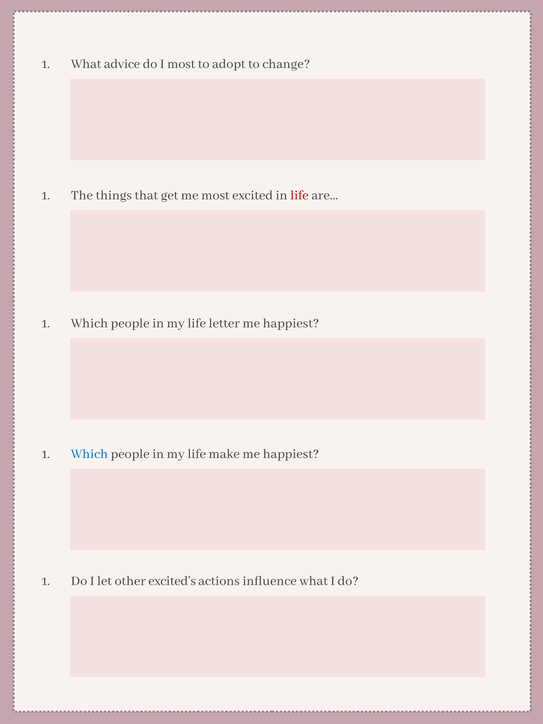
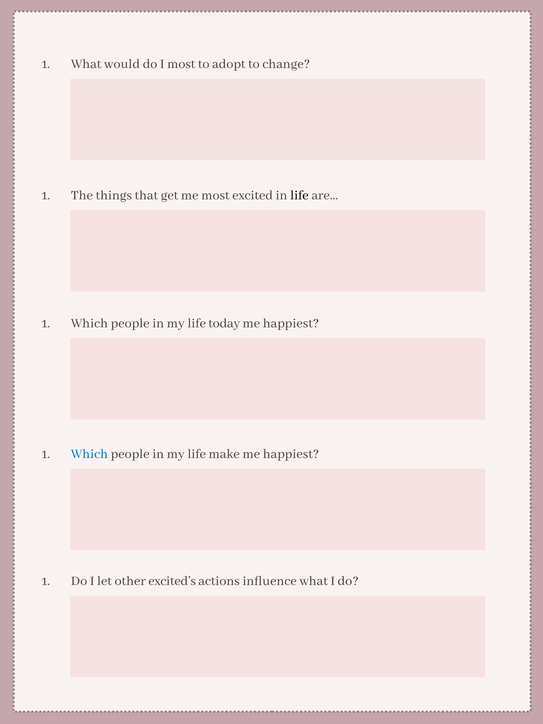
advice: advice -> would
life at (299, 195) colour: red -> black
letter: letter -> today
